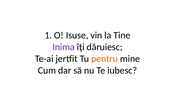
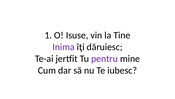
pentru colour: orange -> purple
